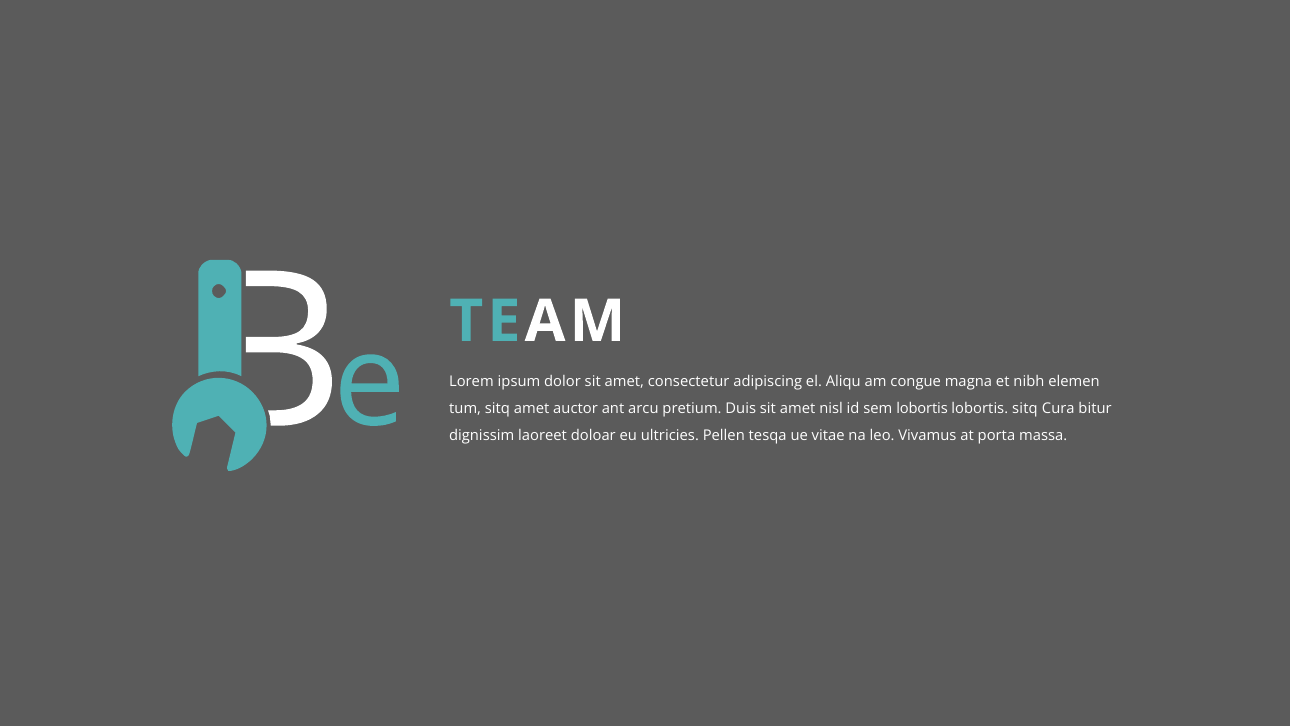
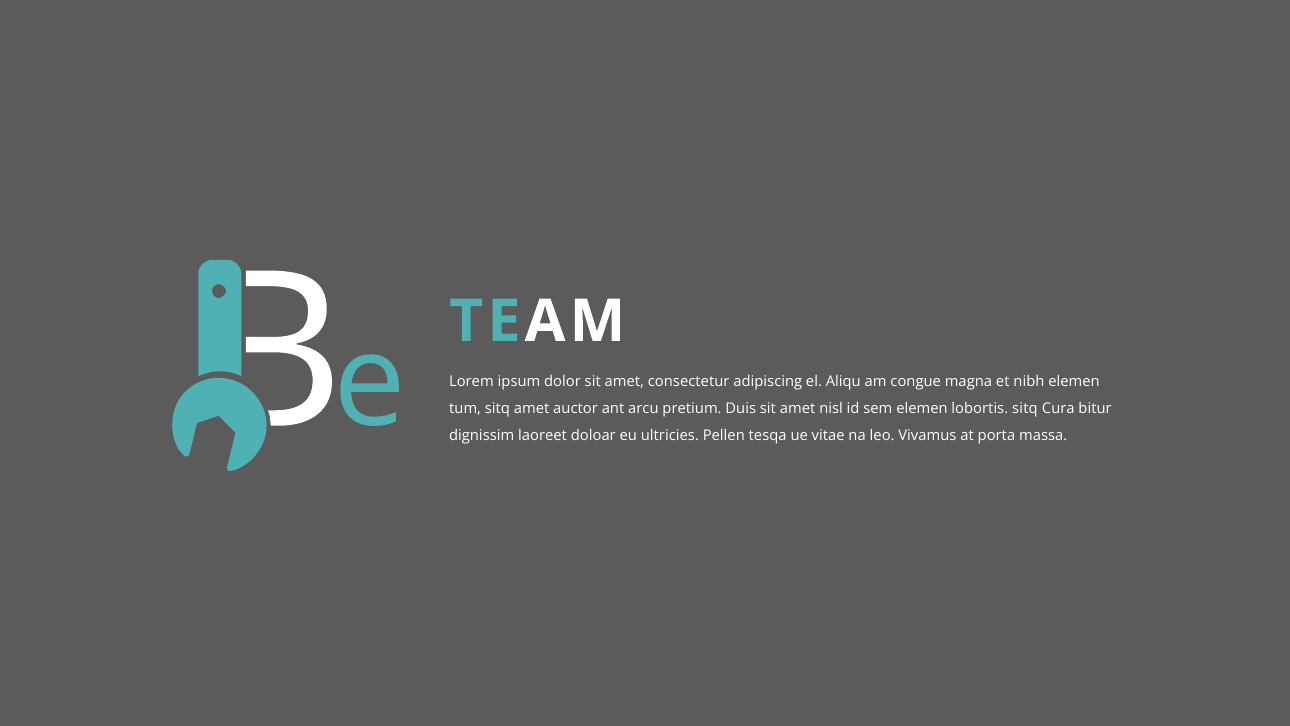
sem lobortis: lobortis -> elemen
